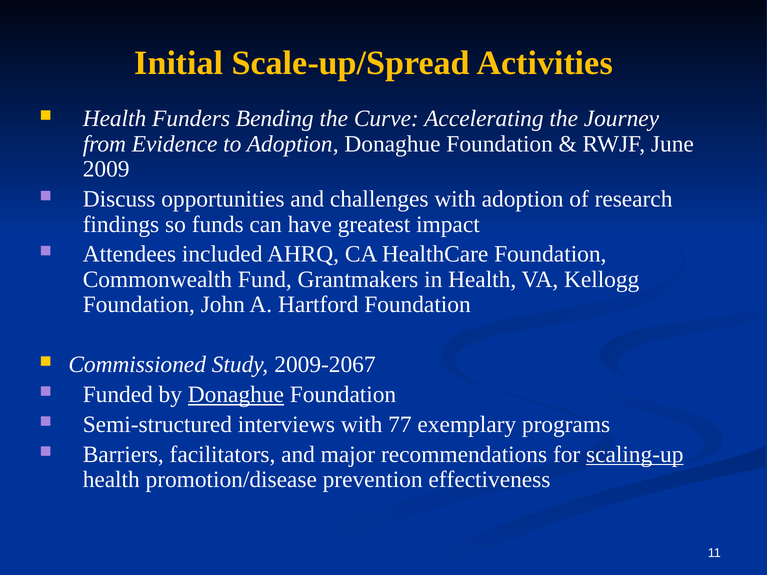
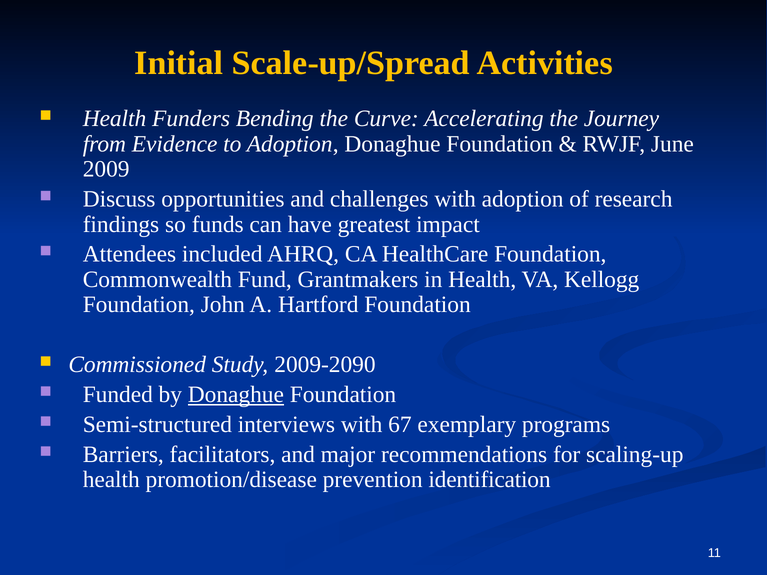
2009-2067: 2009-2067 -> 2009-2090
77: 77 -> 67
scaling-up underline: present -> none
effectiveness: effectiveness -> identification
